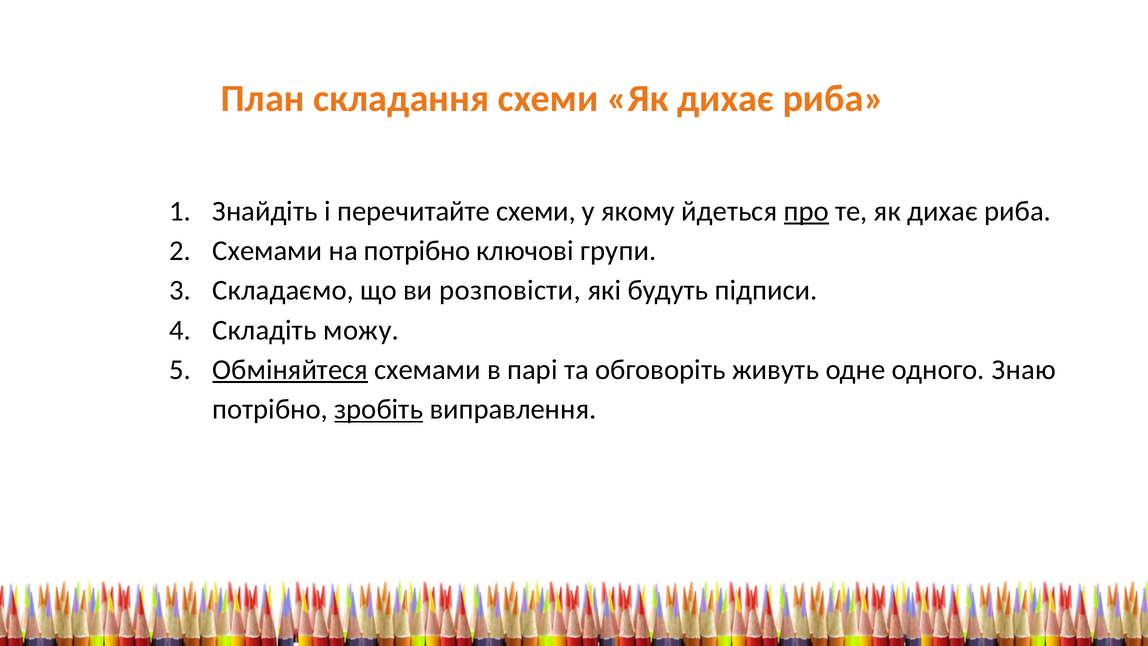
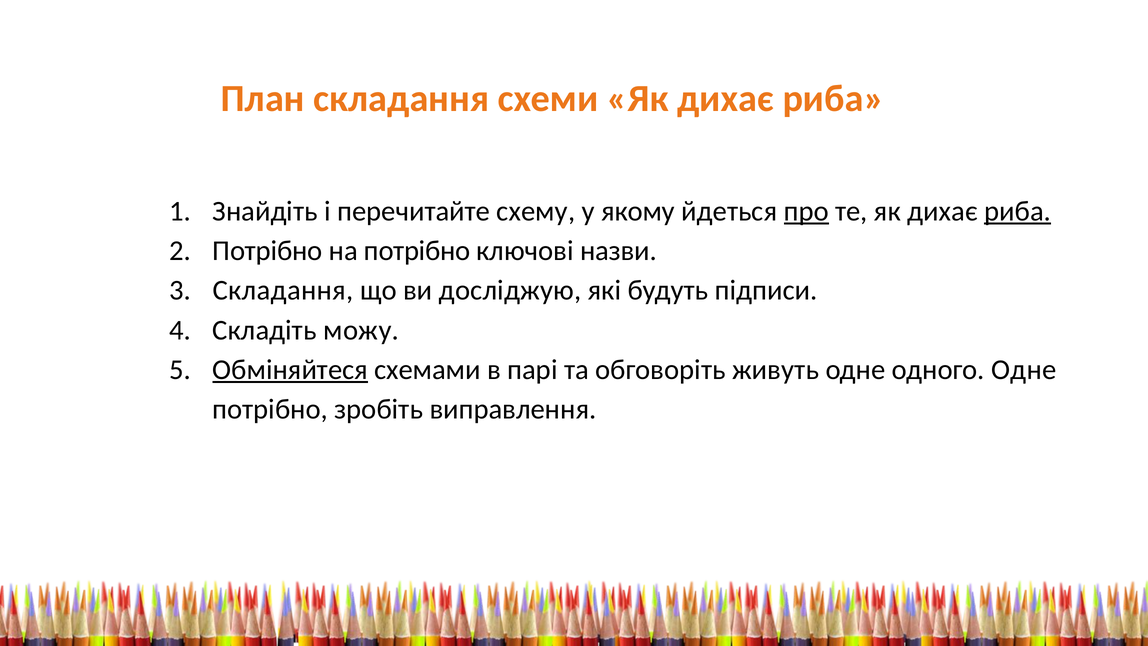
перечитайте схеми: схеми -> схему
риба at (1018, 211) underline: none -> present
Схемами at (267, 251): Схемами -> Потрібно
групи: групи -> назви
Складаємо at (283, 290): Складаємо -> Складання
розповісти: розповісти -> досліджую
одного Знаю: Знаю -> Одне
зробіть underline: present -> none
